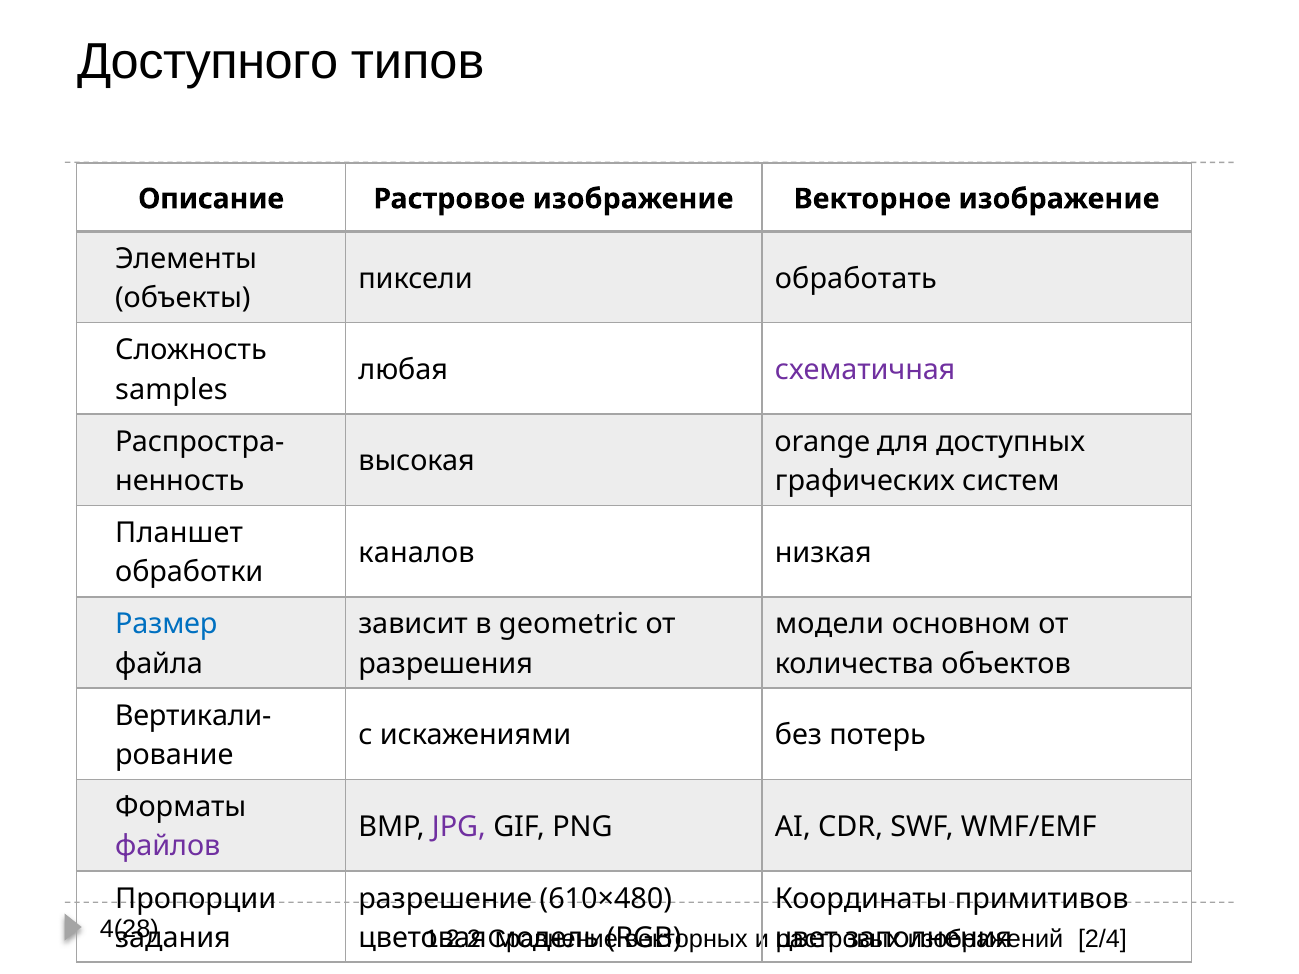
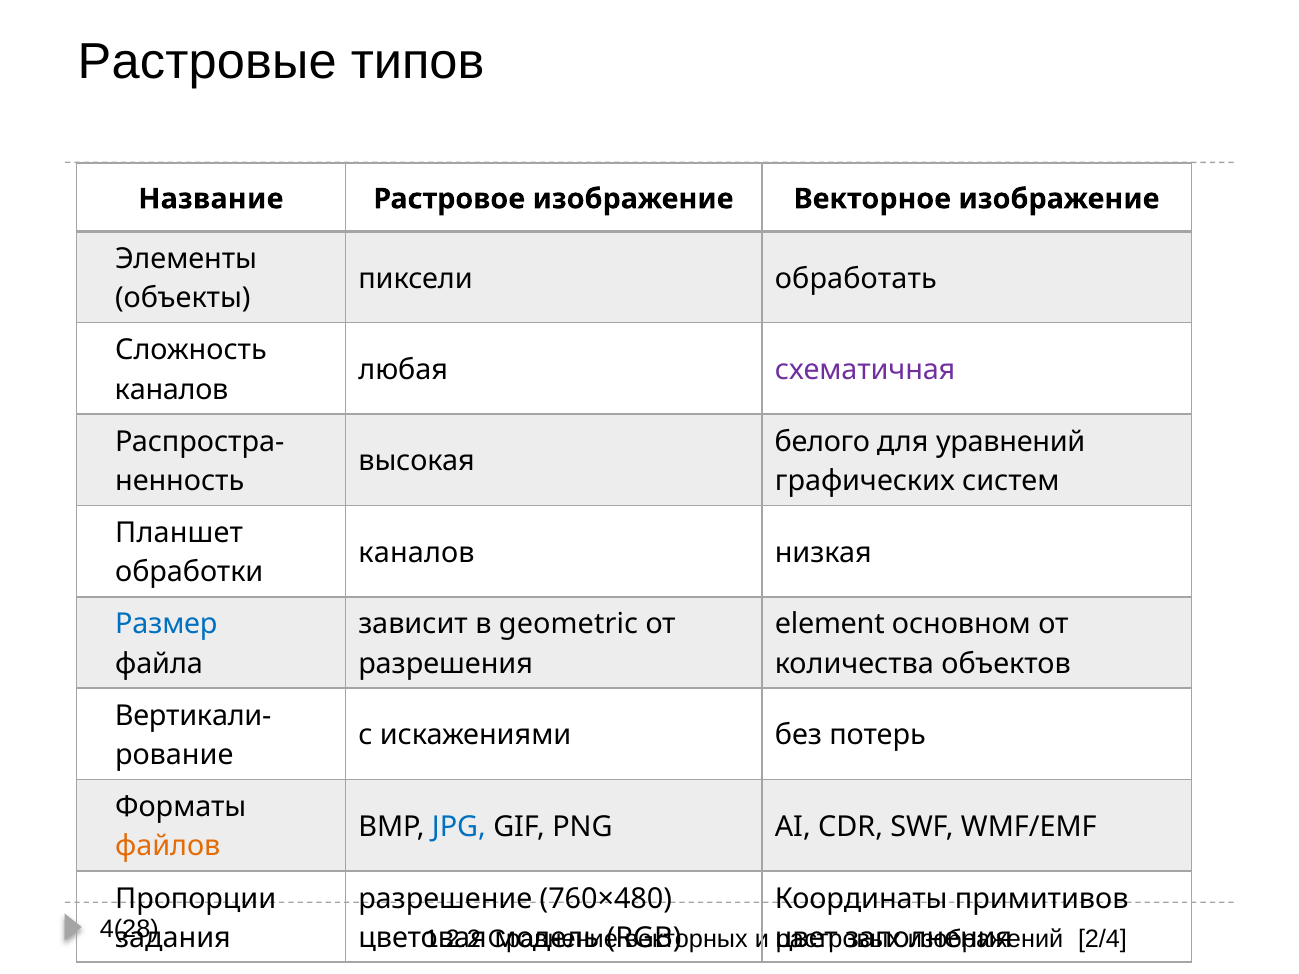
Доступного: Доступного -> Растровые
Описание: Описание -> Название
samples at (171, 390): samples -> каналов
orange: orange -> белого
доступных: доступных -> уравнений
модели: модели -> element
JPG colour: purple -> blue
файлов colour: purple -> orange
610×480: 610×480 -> 760×480
